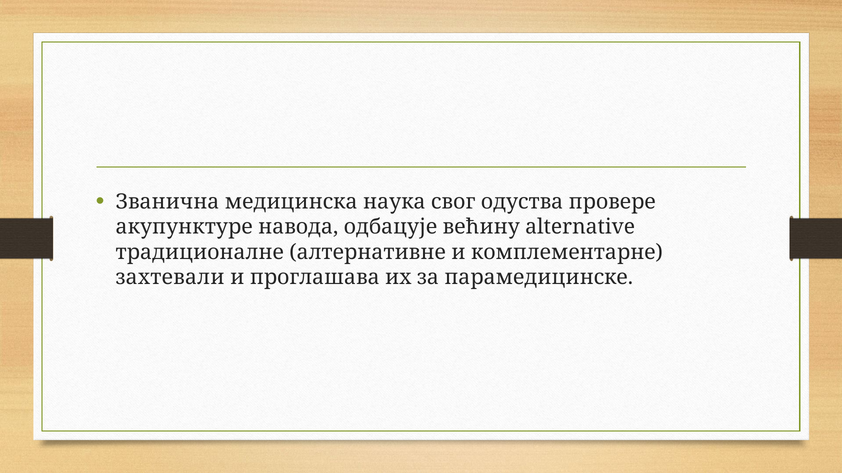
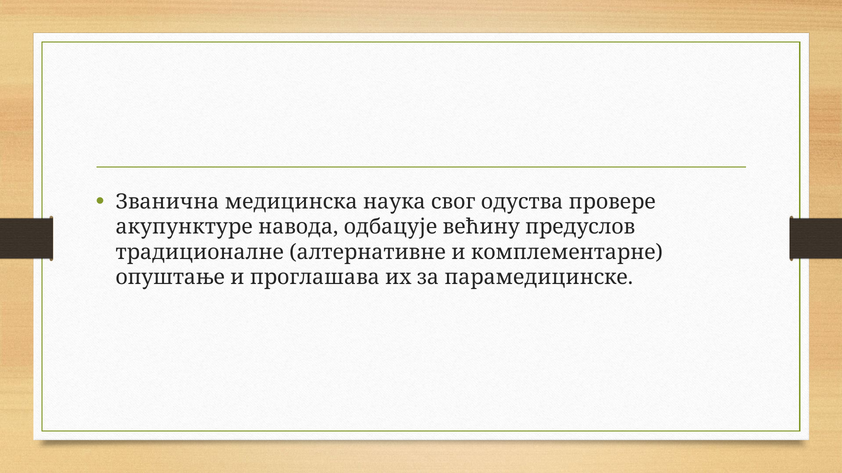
alternative: alternative -> предуслов
захтевали: захтевали -> опуштање
